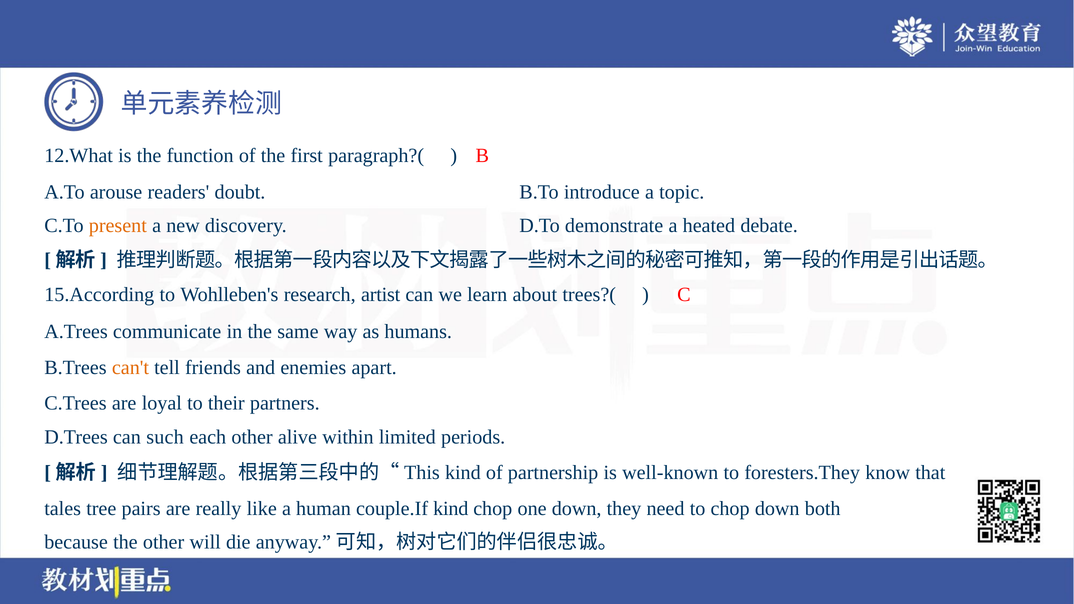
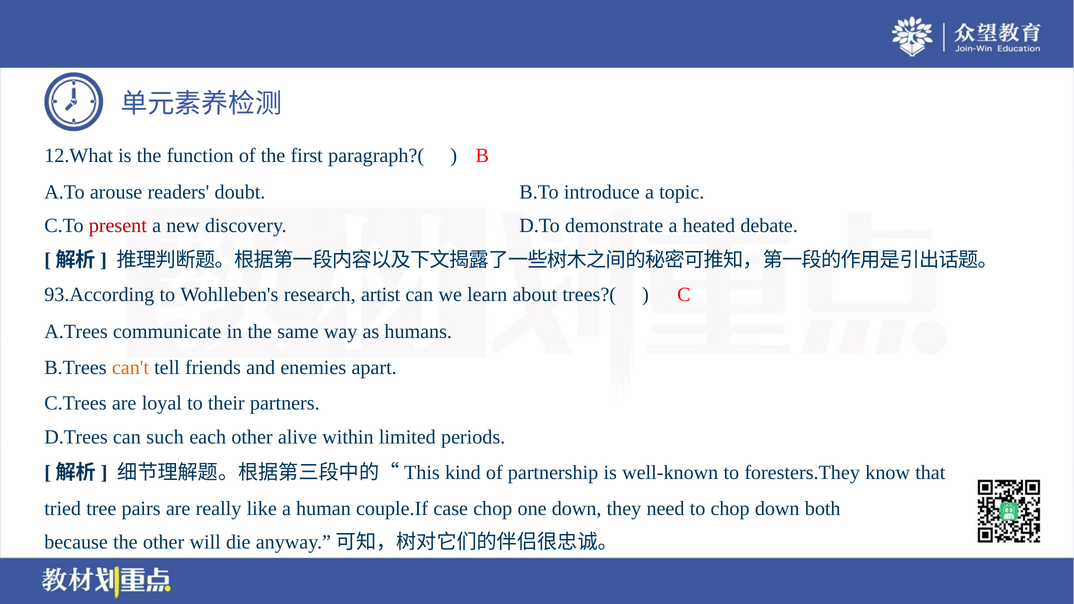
present colour: orange -> red
15.According: 15.According -> 93.According
tales: tales -> tried
couple.If kind: kind -> case
